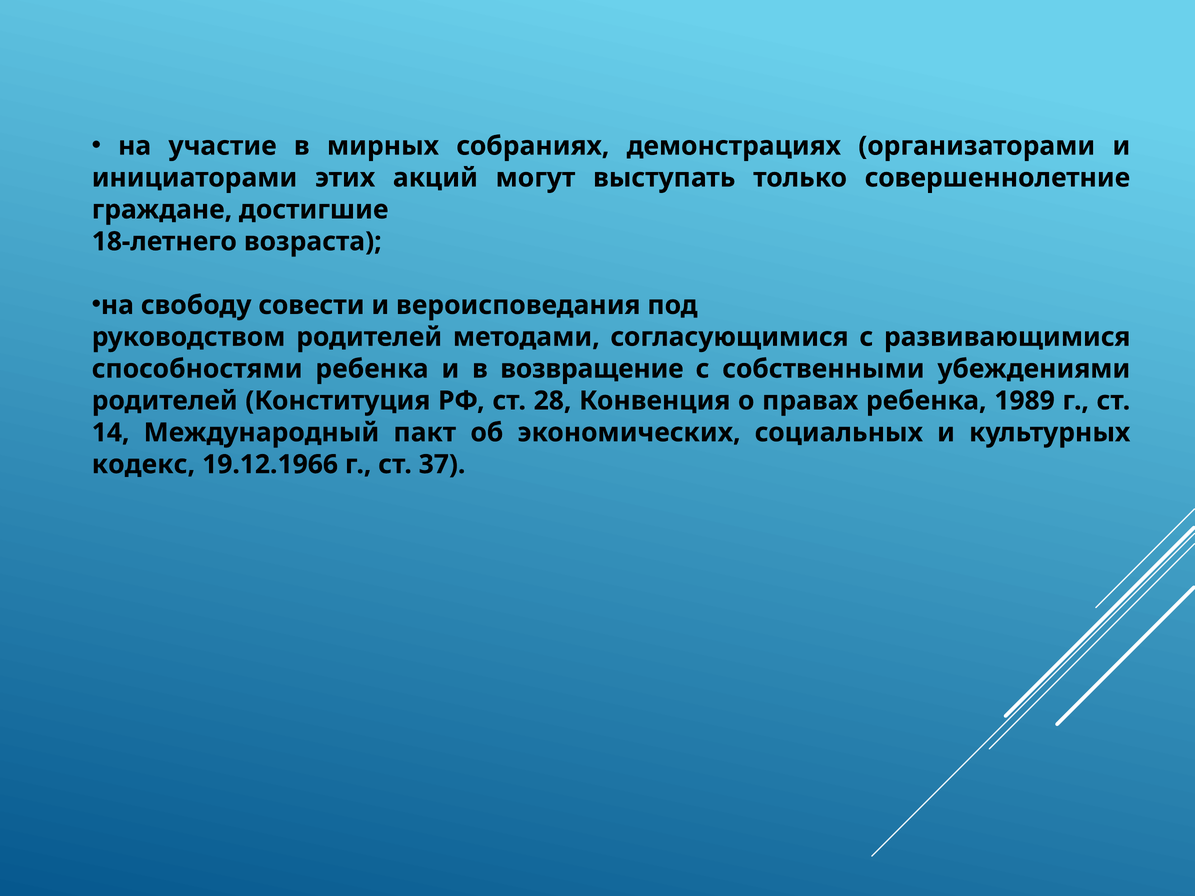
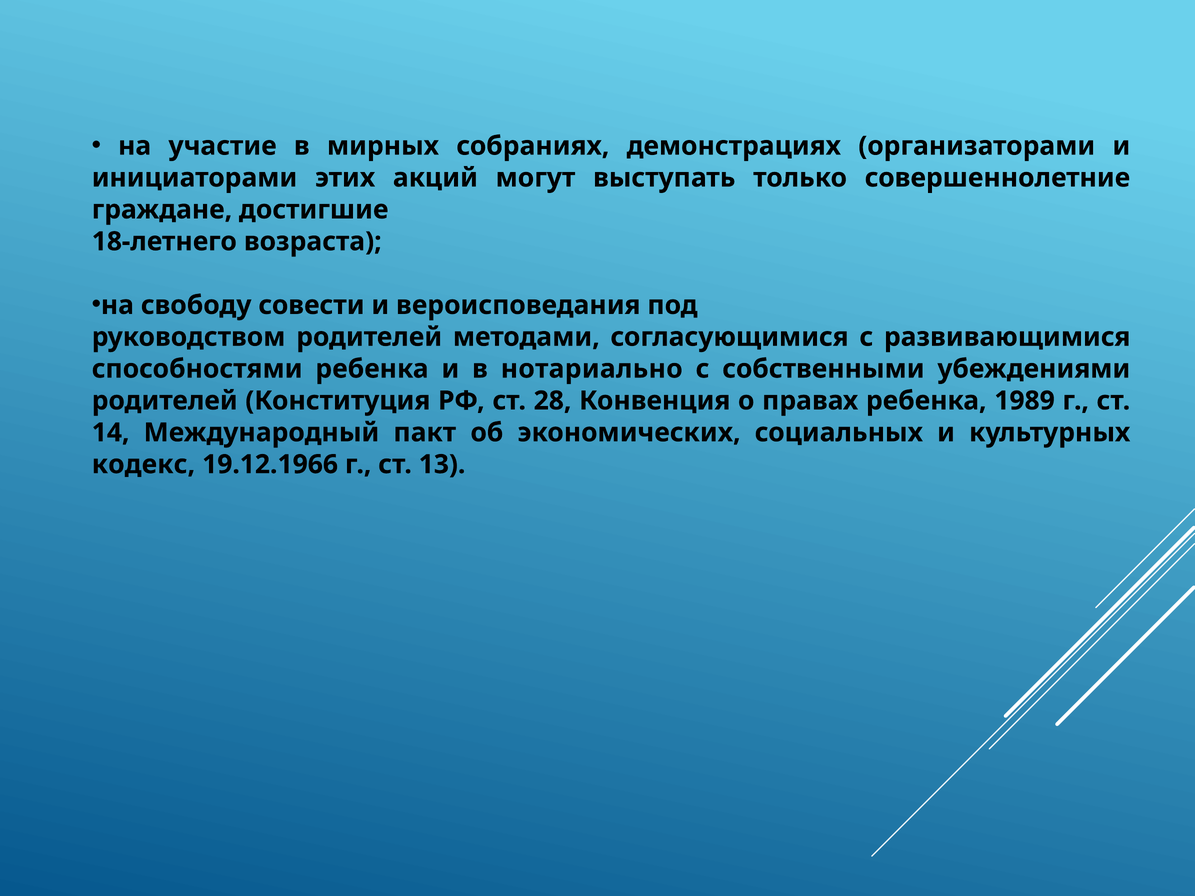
возвращение: возвращение -> нотариально
37: 37 -> 13
